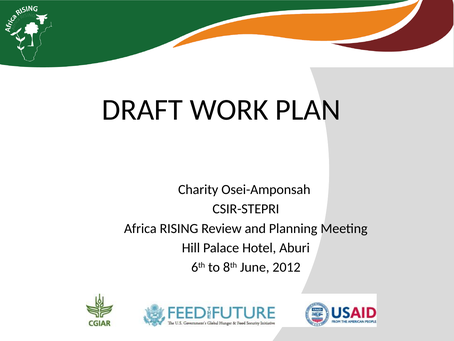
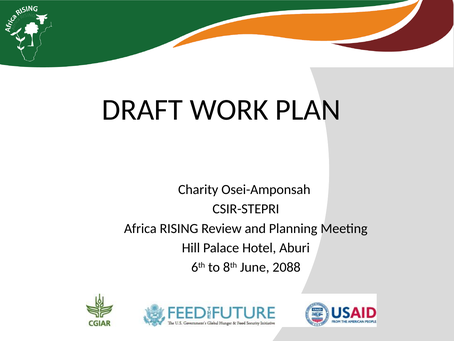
2012: 2012 -> 2088
